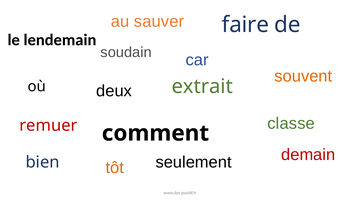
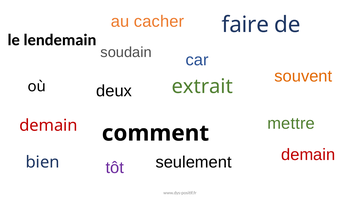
sauver: sauver -> cacher
classe: classe -> mettre
remuer at (48, 126): remuer -> demain
tôt colour: orange -> purple
